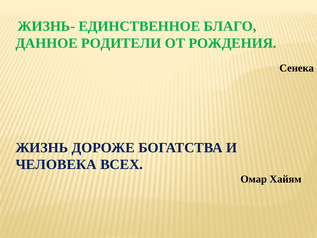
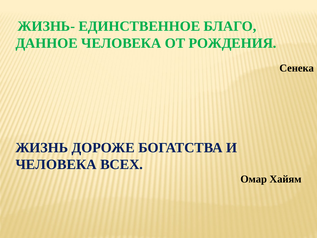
ДАННОЕ РОДИТЕЛИ: РОДИТЕЛИ -> ЧЕЛОВЕКА
